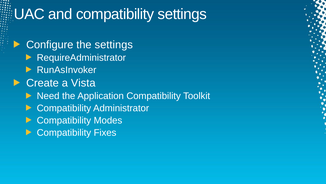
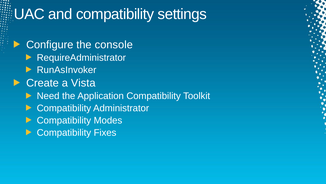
the settings: settings -> console
